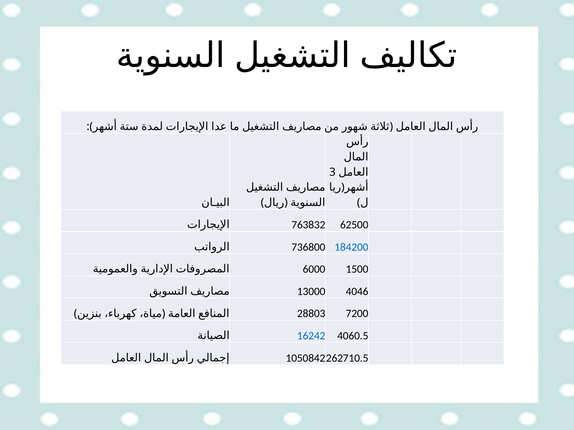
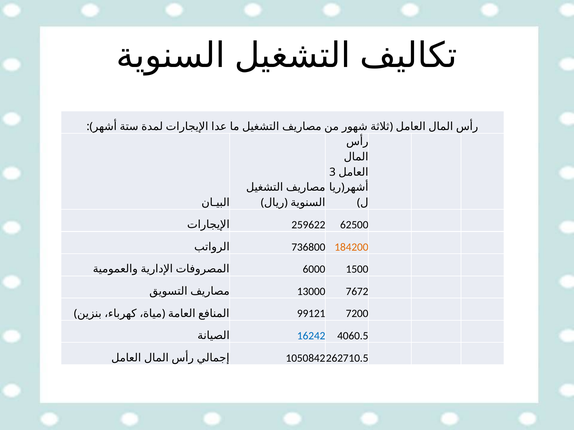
763832: 763832 -> 259622
184200 colour: blue -> orange
4046: 4046 -> 7672
28803: 28803 -> 99121
